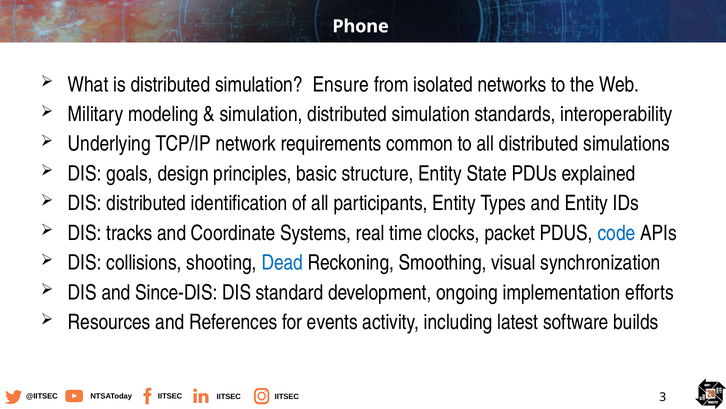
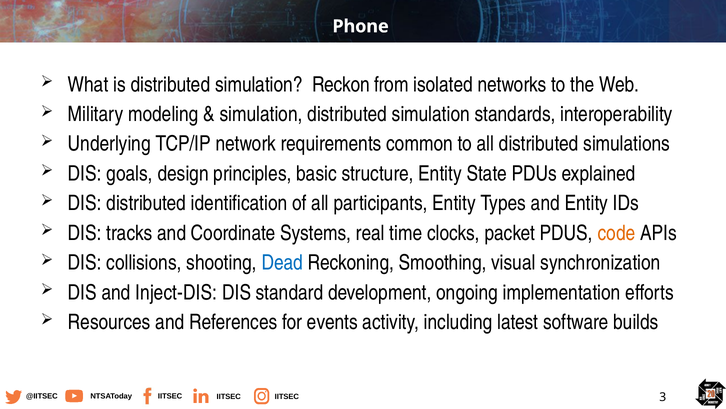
Ensure: Ensure -> Reckon
code colour: blue -> orange
Since-DIS: Since-DIS -> Inject-DIS
